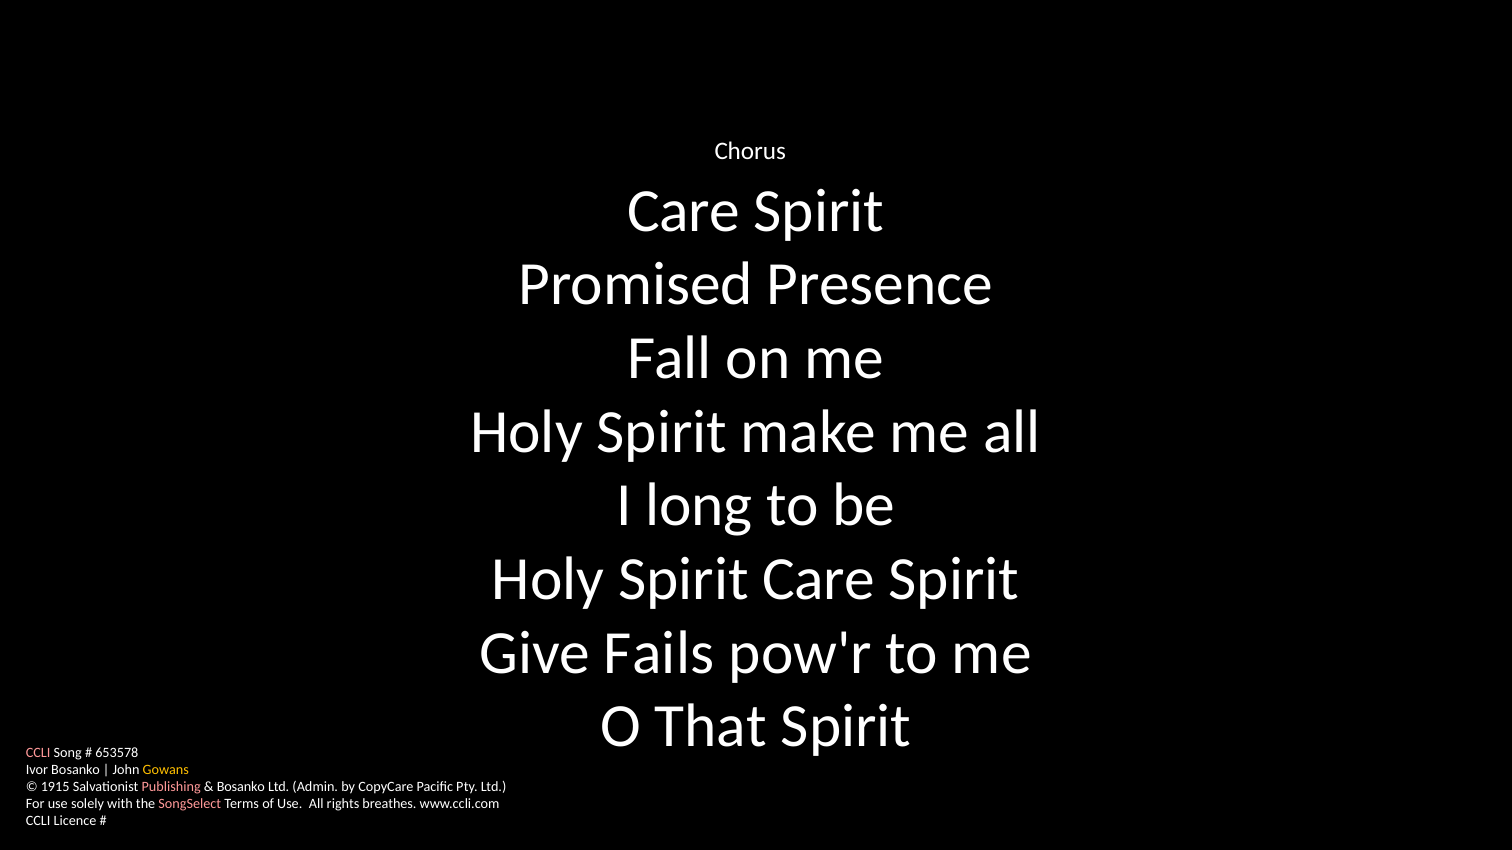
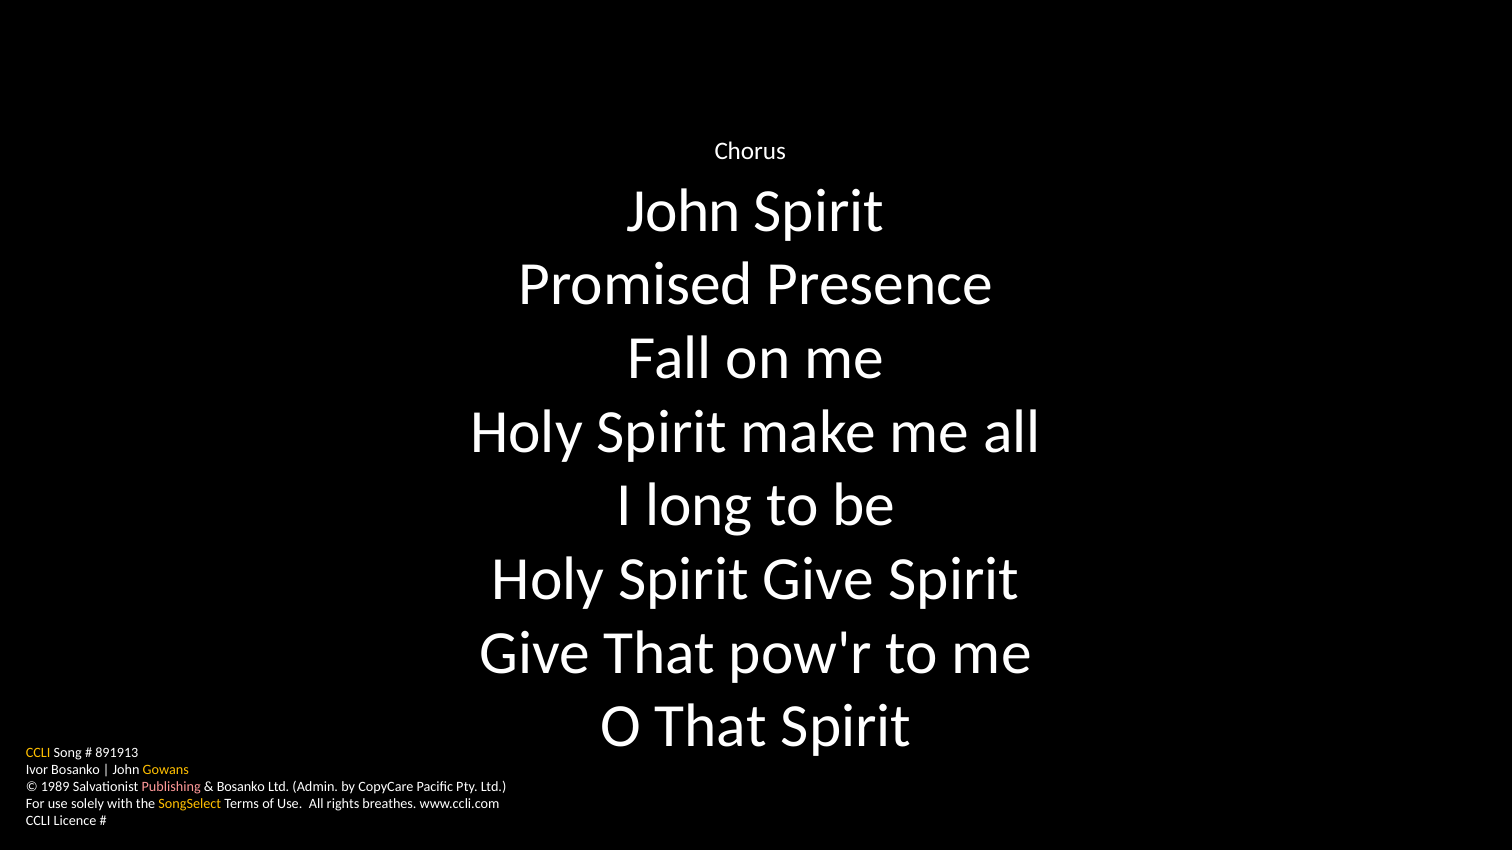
Care at (684, 211): Care -> John
Holy Spirit Care: Care -> Give
Give Fails: Fails -> That
CCLI at (38, 753) colour: pink -> yellow
653578: 653578 -> 891913
1915: 1915 -> 1989
SongSelect colour: pink -> yellow
